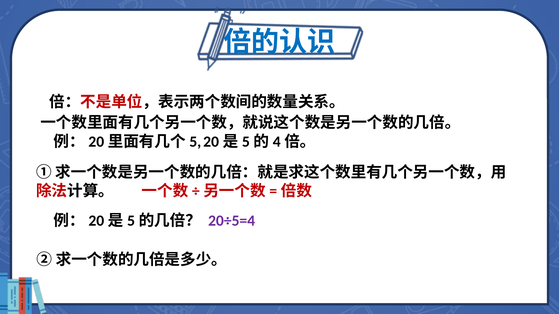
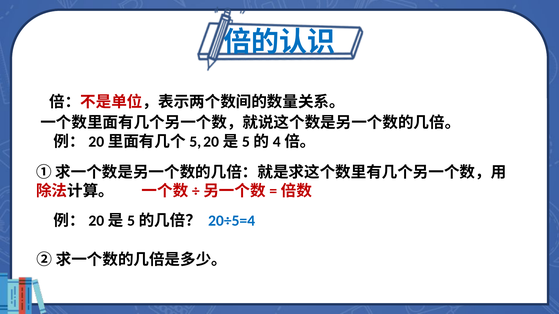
20÷5=4 colour: purple -> blue
